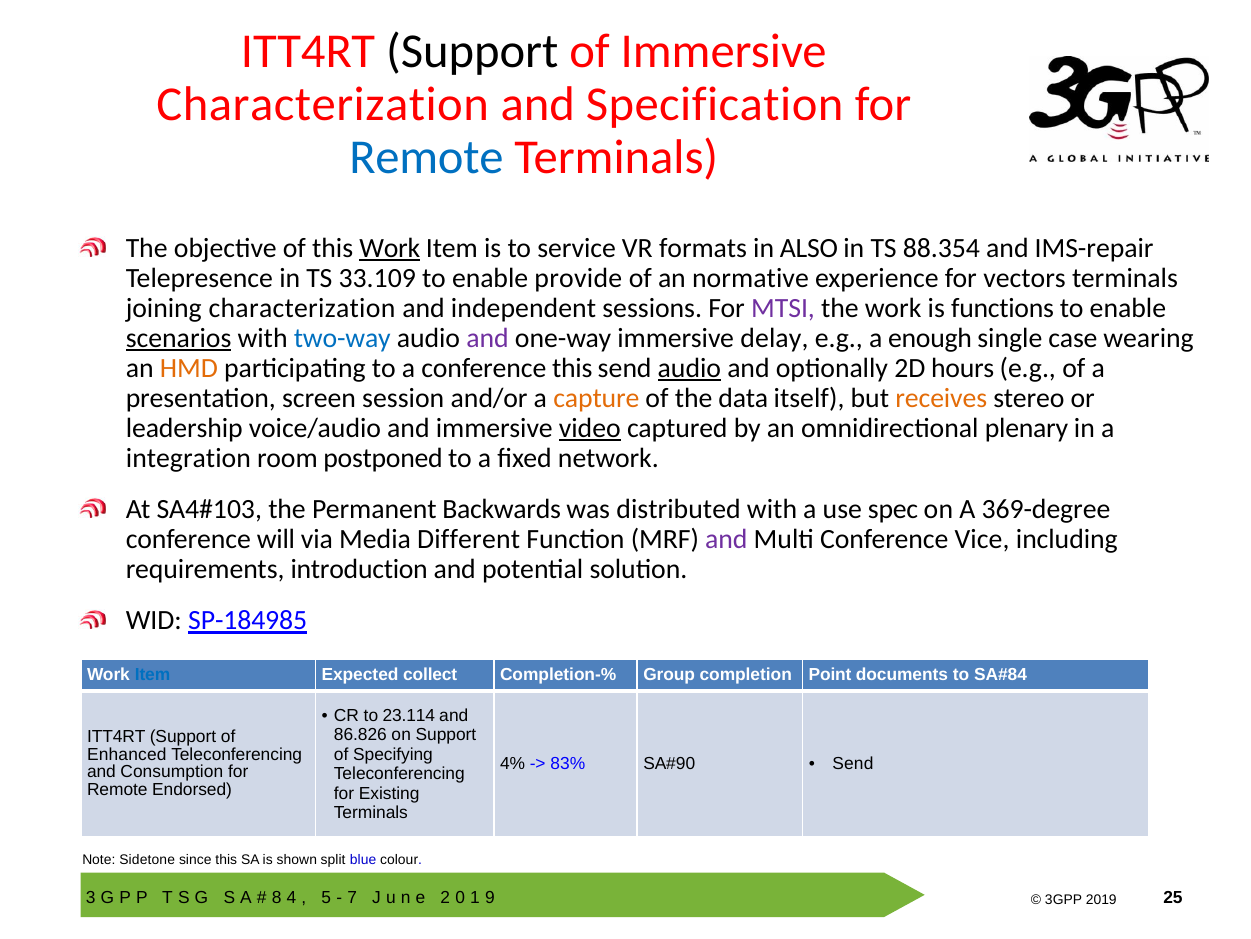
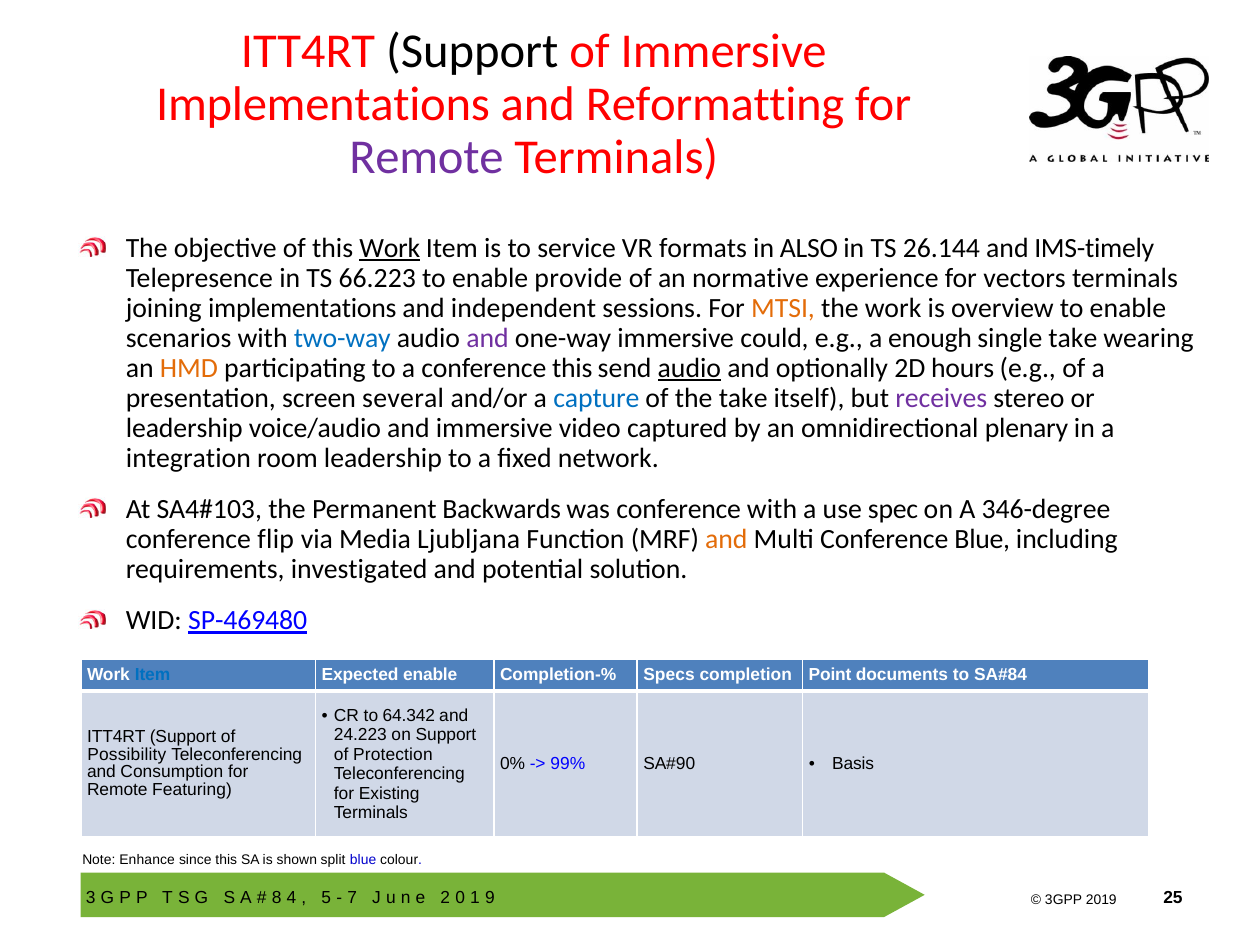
Characterization at (323, 104): Characterization -> Implementations
Specification: Specification -> Reformatting
Remote at (426, 157) colour: blue -> purple
88.354: 88.354 -> 26.144
IMS-repair: IMS-repair -> IMS-timely
33.109: 33.109 -> 66.223
joining characterization: characterization -> implementations
MTSI colour: purple -> orange
functions: functions -> overview
scenarios underline: present -> none
delay: delay -> could
single case: case -> take
session: session -> several
capture colour: orange -> blue
the data: data -> take
receives colour: orange -> purple
video underline: present -> none
room postponed: postponed -> leadership
was distributed: distributed -> conference
369-degree: 369-degree -> 346-degree
will: will -> flip
Different: Different -> Ljubljana
and at (726, 539) colour: purple -> orange
Conference Vice: Vice -> Blue
introduction: introduction -> investigated
SP-184985: SP-184985 -> SP-469480
Expected collect: collect -> enable
Group: Group -> Specs
23.114: 23.114 -> 64.342
86.826: 86.826 -> 24.223
Specifying: Specifying -> Protection
Enhanced: Enhanced -> Possibility
4%: 4% -> 0%
83%: 83% -> 99%
Send at (853, 764): Send -> Basis
Endorsed: Endorsed -> Featuring
Sidetone: Sidetone -> Enhance
